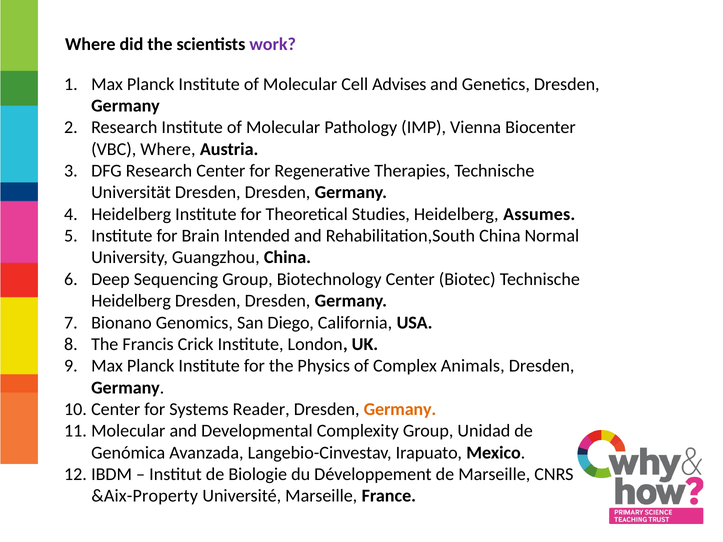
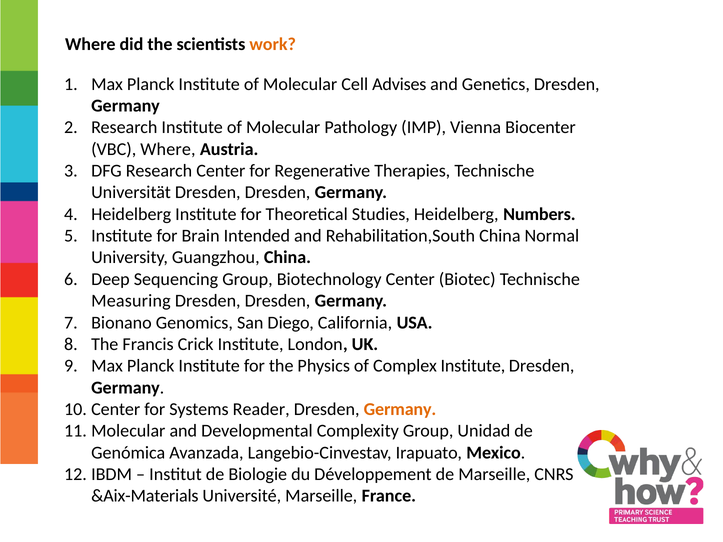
work colour: purple -> orange
Assumes: Assumes -> Numbers
Heidelberg at (131, 301): Heidelberg -> Measuring
Complex Animals: Animals -> Institute
&Aix-Property: &Aix-Property -> &Aix-Materials
